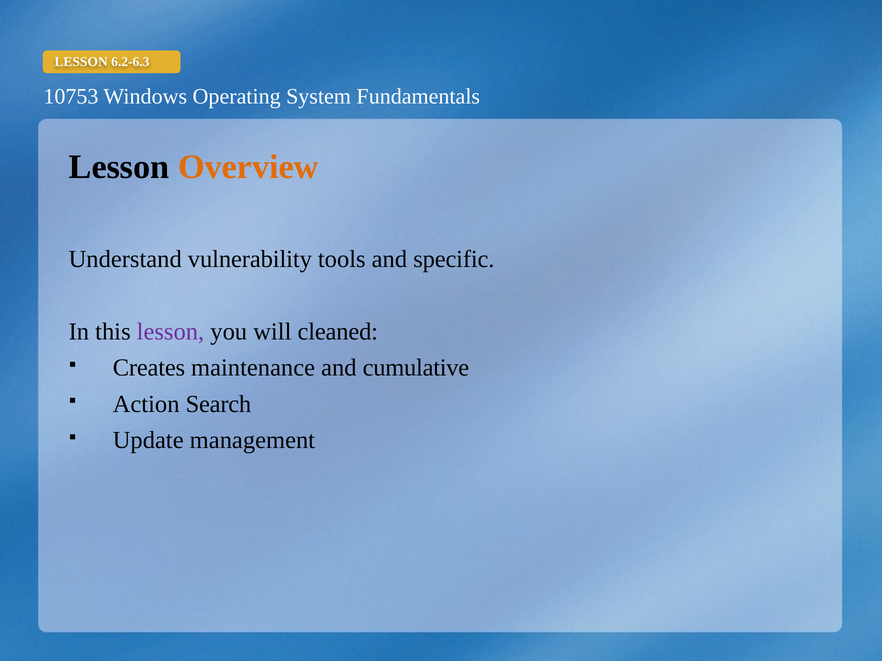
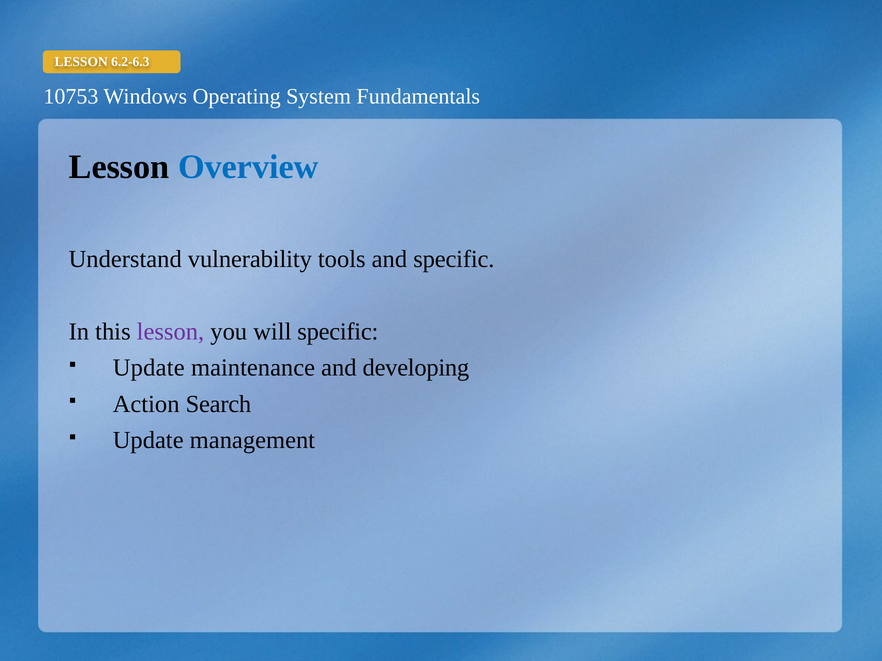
Overview colour: orange -> blue
will cleaned: cleaned -> specific
Creates at (149, 368): Creates -> Update
cumulative: cumulative -> developing
